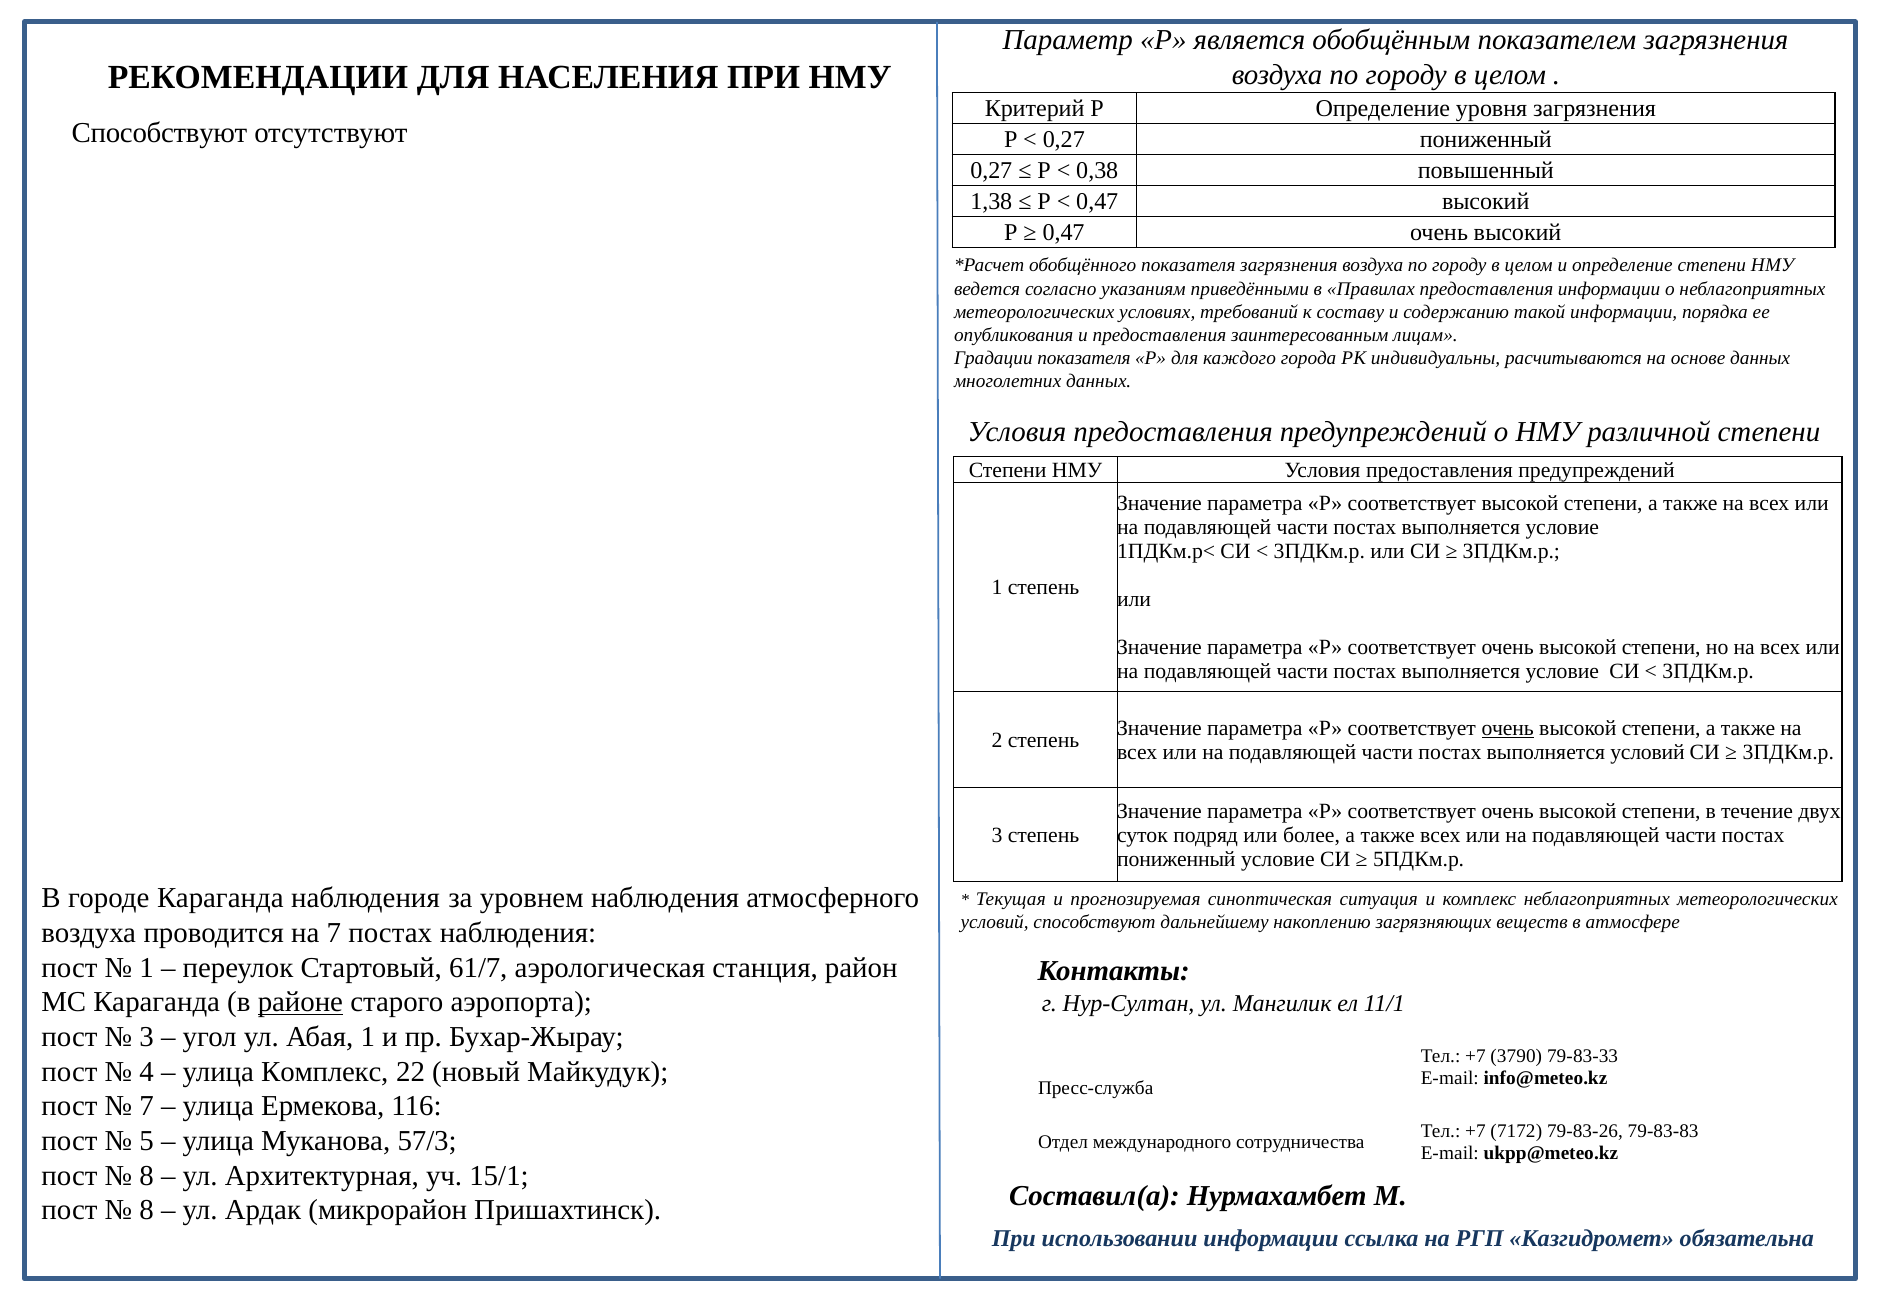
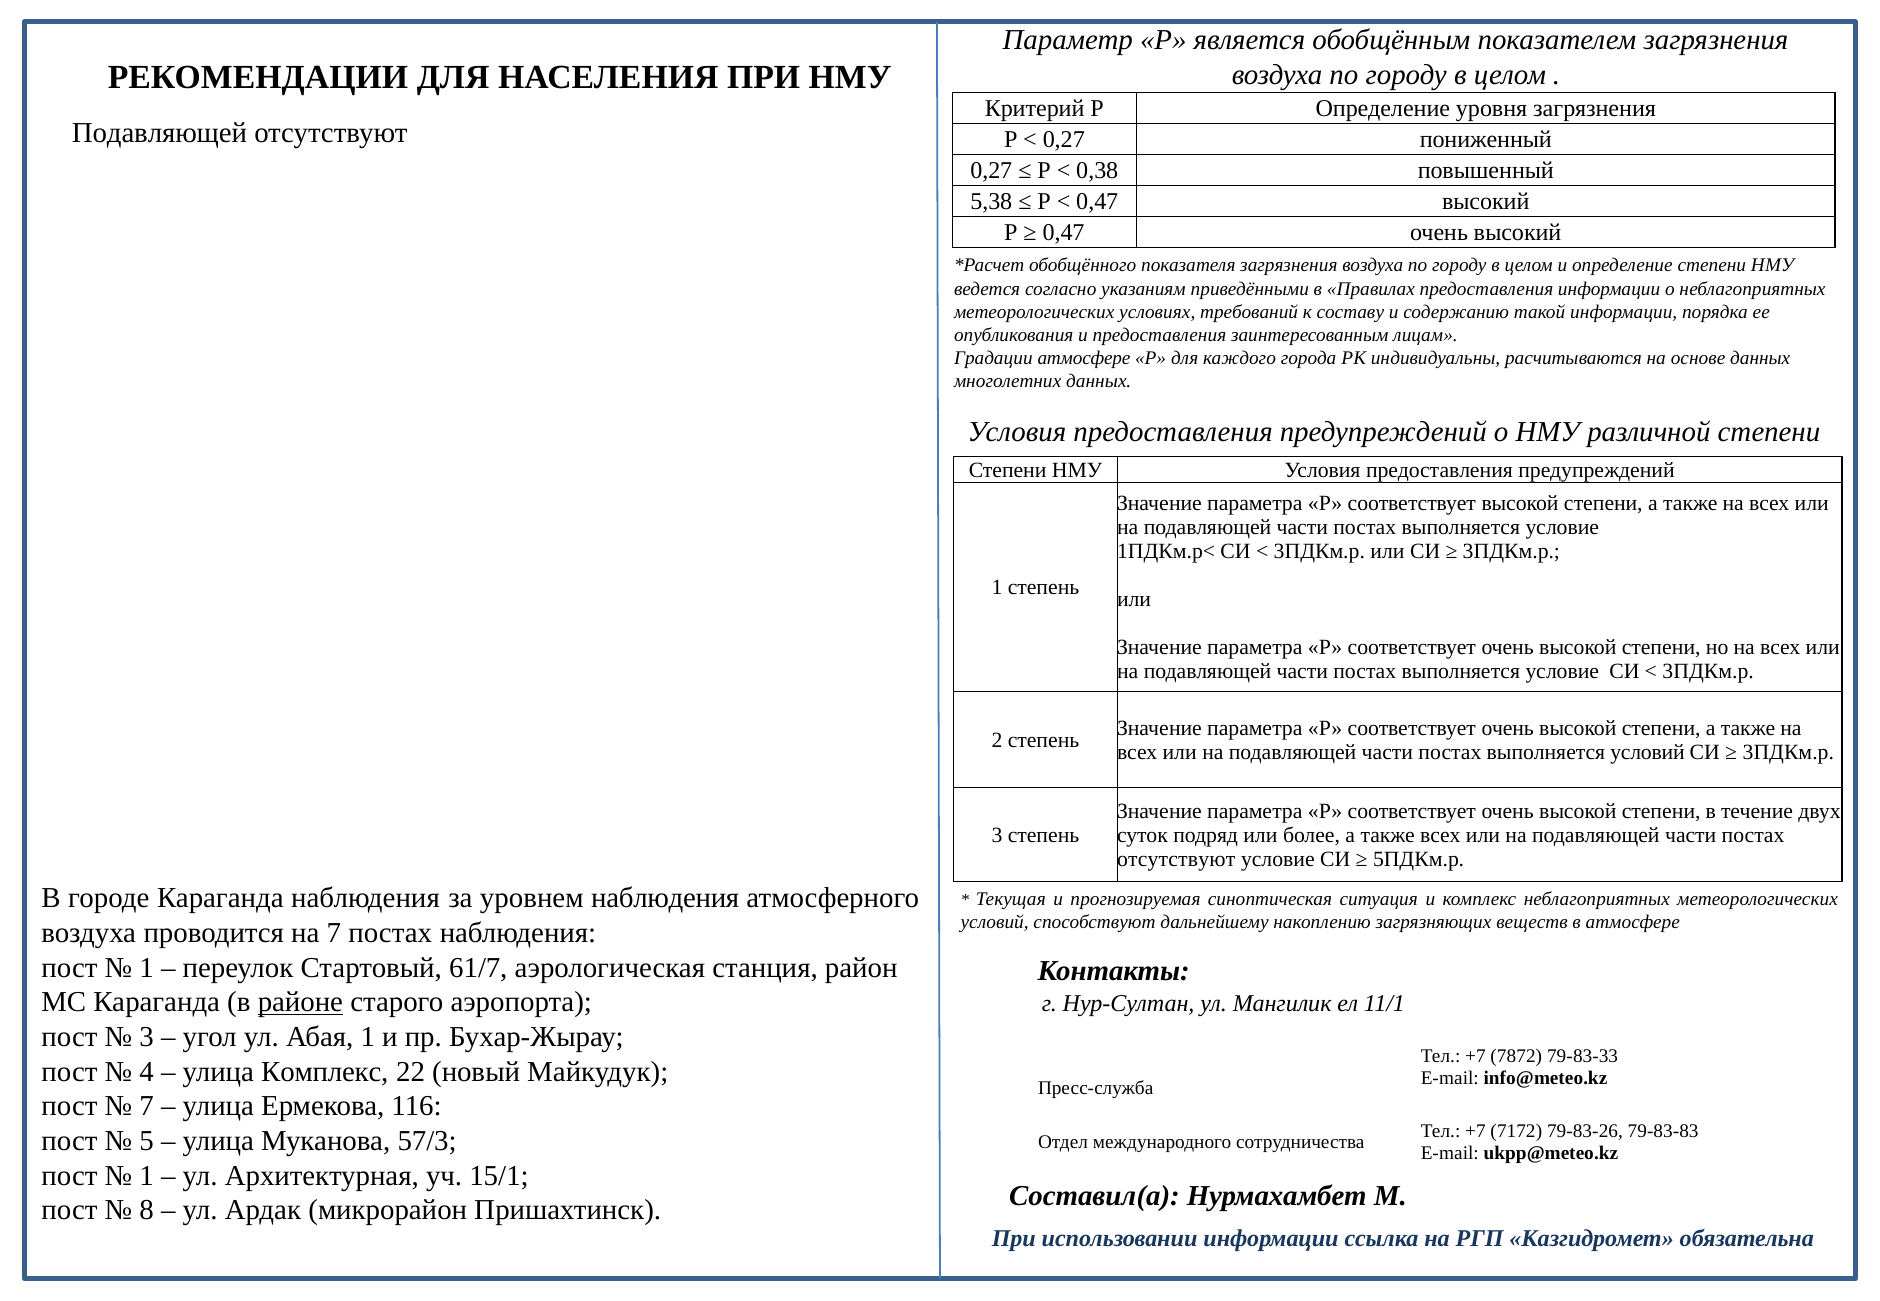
Способствуют at (160, 133): Способствуют -> Подавляющей
1,38: 1,38 -> 5,38
Градации показателя: показателя -> атмосфере
очень at (1508, 728) underline: present -> none
пониженный at (1176, 859): пониженный -> отсутствуют
3790: 3790 -> 7872
8 at (147, 1176): 8 -> 1
